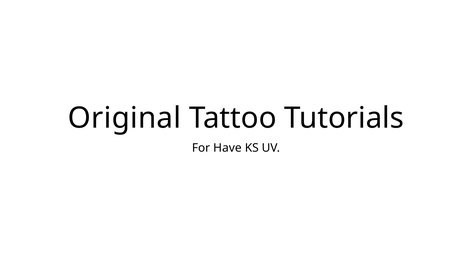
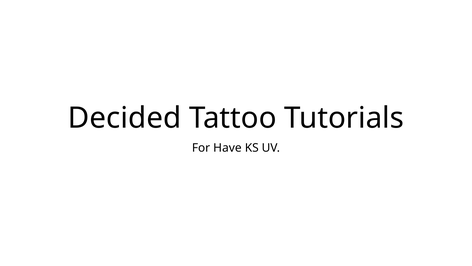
Original: Original -> Decided
